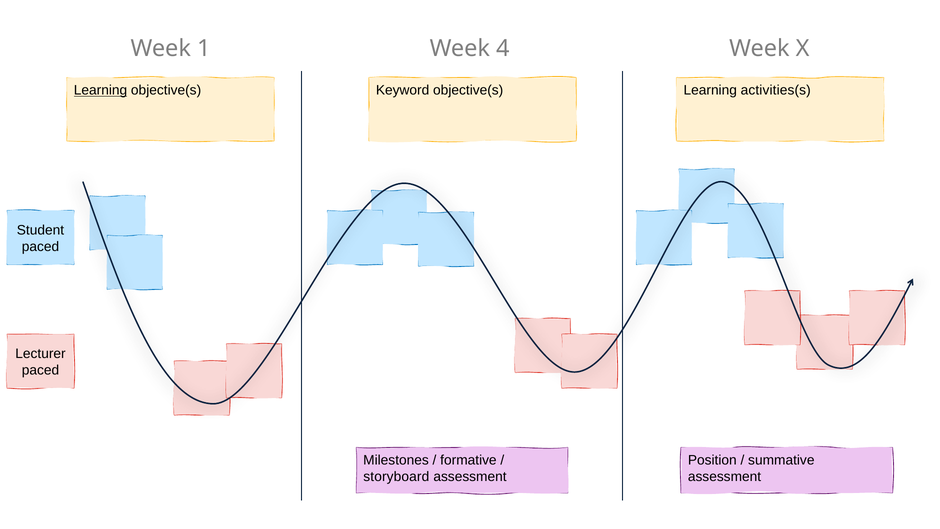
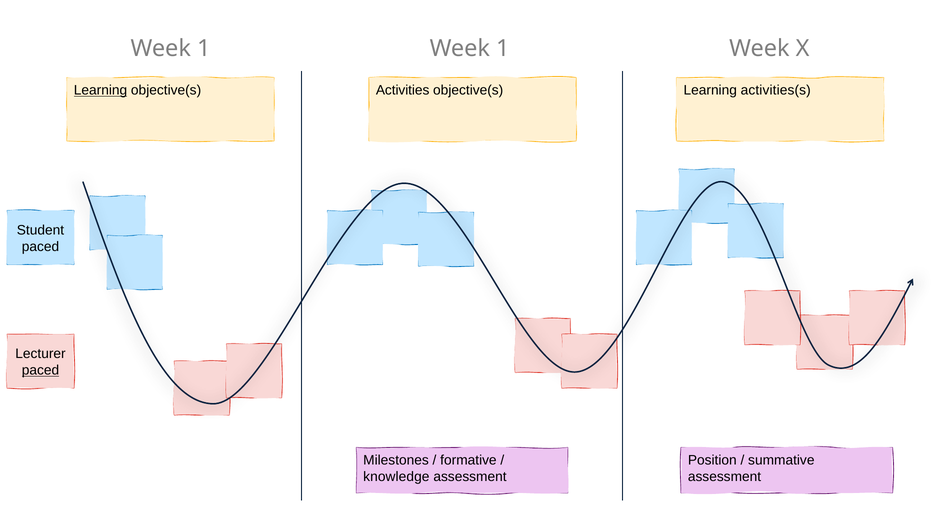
4 at (503, 49): 4 -> 1
Keyword: Keyword -> Activities
paced at (41, 370) underline: none -> present
storyboard: storyboard -> knowledge
